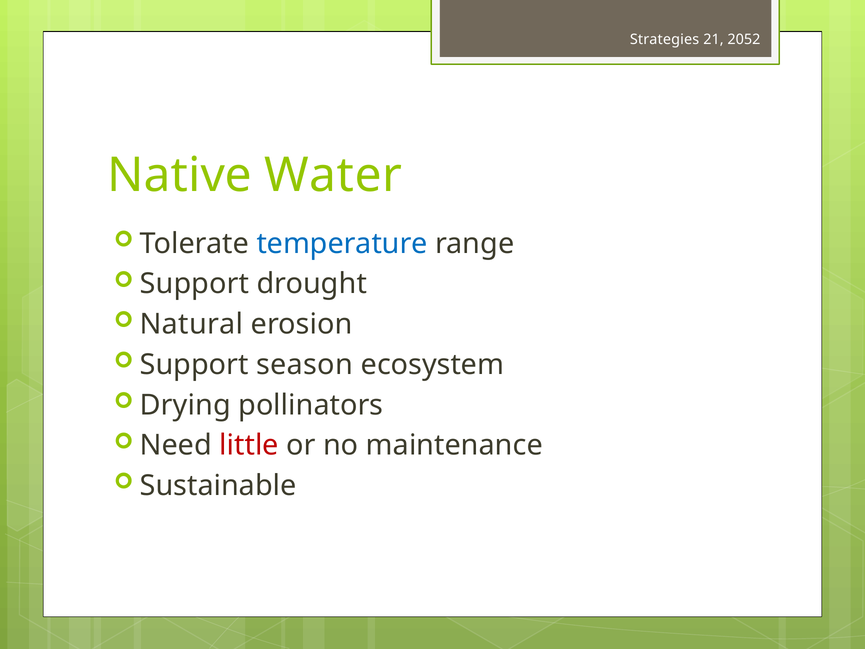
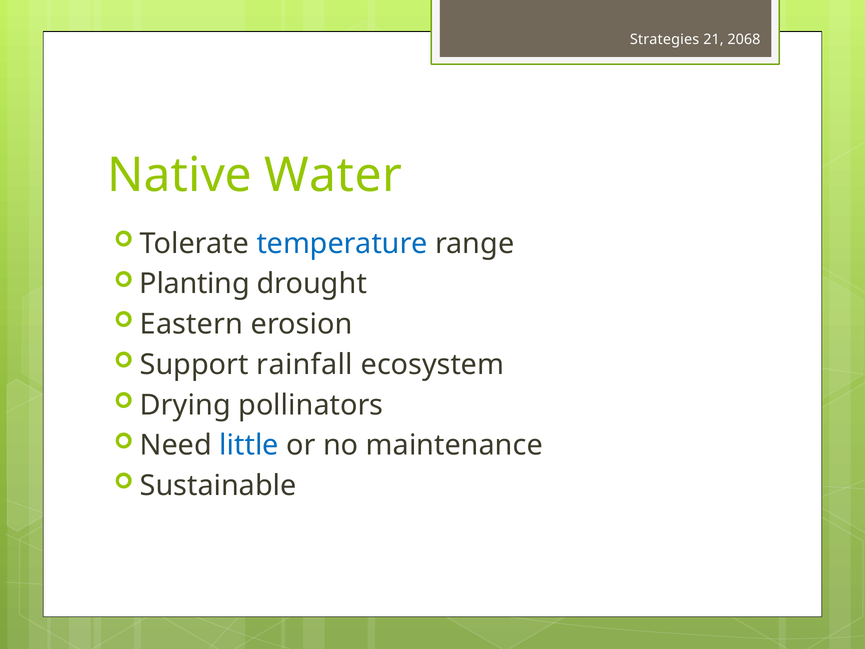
2052: 2052 -> 2068
Support at (194, 284): Support -> Planting
Natural: Natural -> Eastern
season: season -> rainfall
little colour: red -> blue
